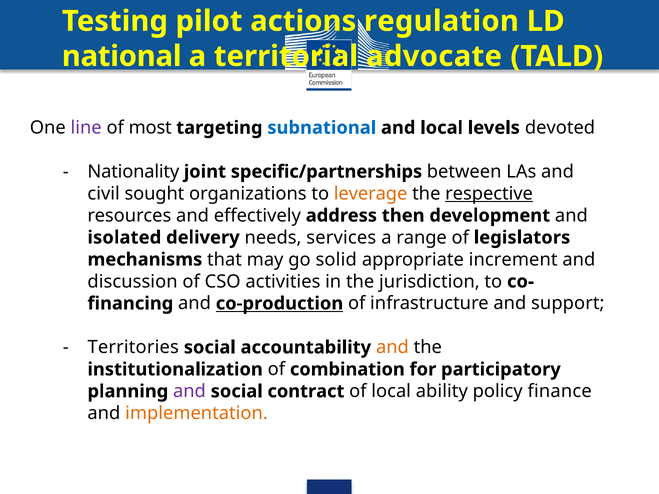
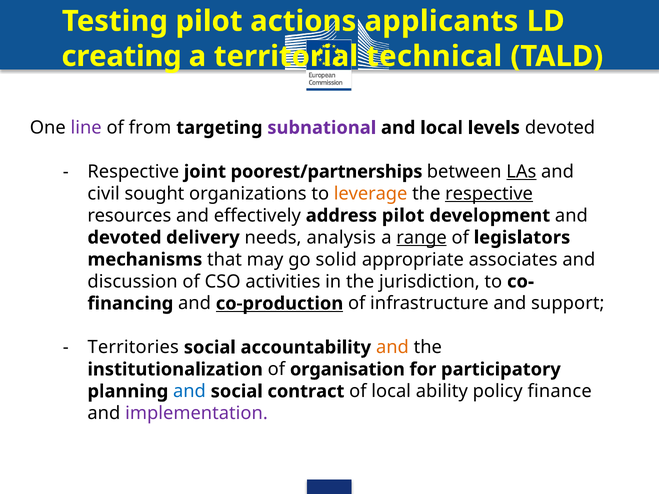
regulation: regulation -> applicants
national: national -> creating
advocate: advocate -> technical
most: most -> from
subnational colour: blue -> purple
Nationality at (133, 172): Nationality -> Respective
specific/partnerships: specific/partnerships -> poorest/partnerships
LAs underline: none -> present
address then: then -> pilot
isolated at (124, 238): isolated -> devoted
services: services -> analysis
range underline: none -> present
increment: increment -> associates
combination: combination -> organisation
and at (189, 392) colour: purple -> blue
implementation colour: orange -> purple
